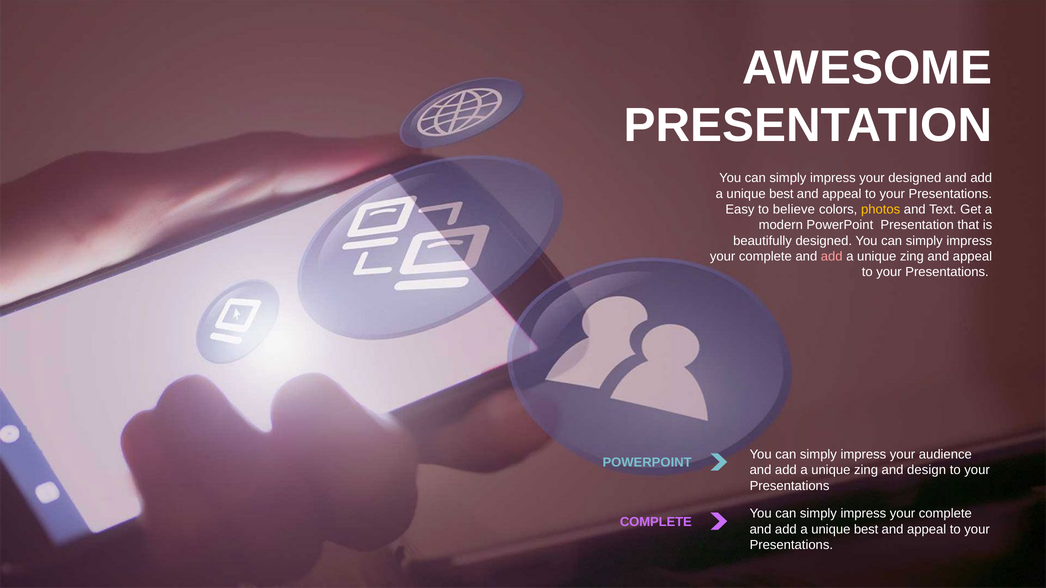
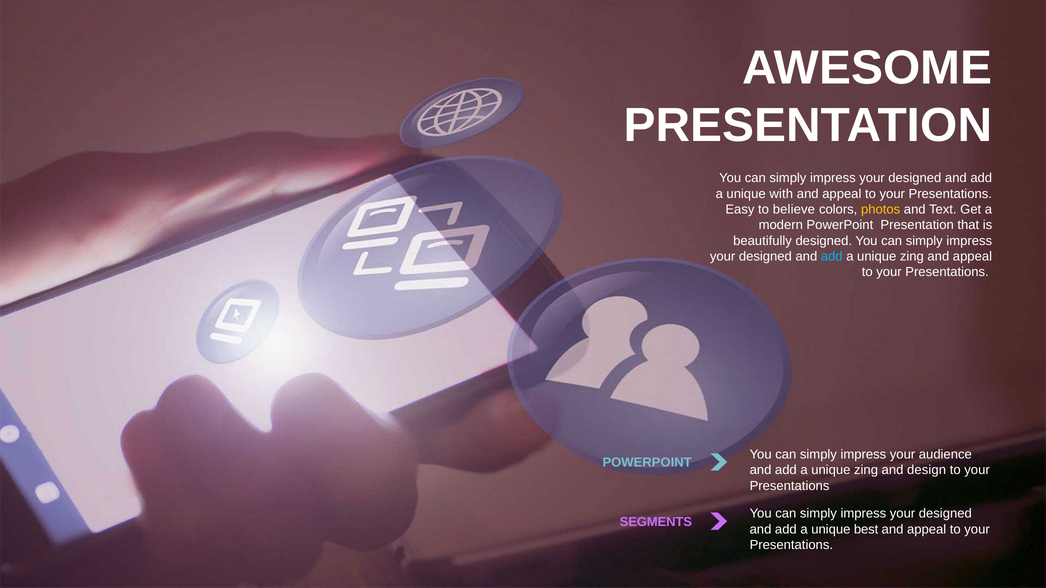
best at (781, 194): best -> with
complete at (765, 257): complete -> designed
add at (832, 257) colour: pink -> light blue
complete at (945, 514): complete -> designed
COMPLETE at (656, 522): COMPLETE -> SEGMENTS
